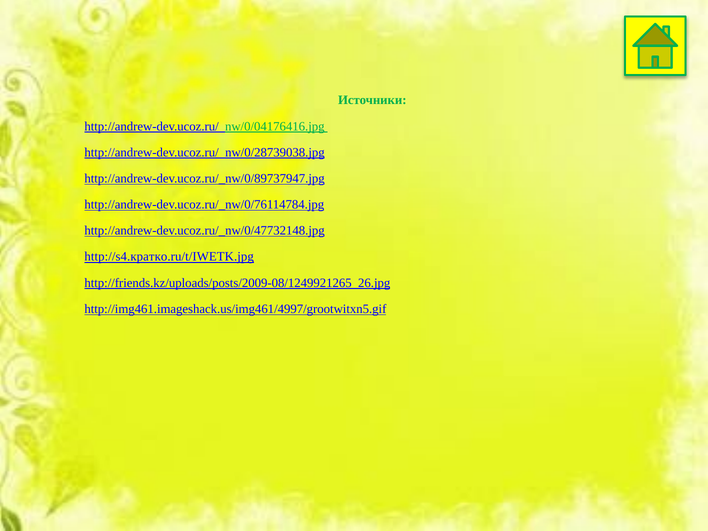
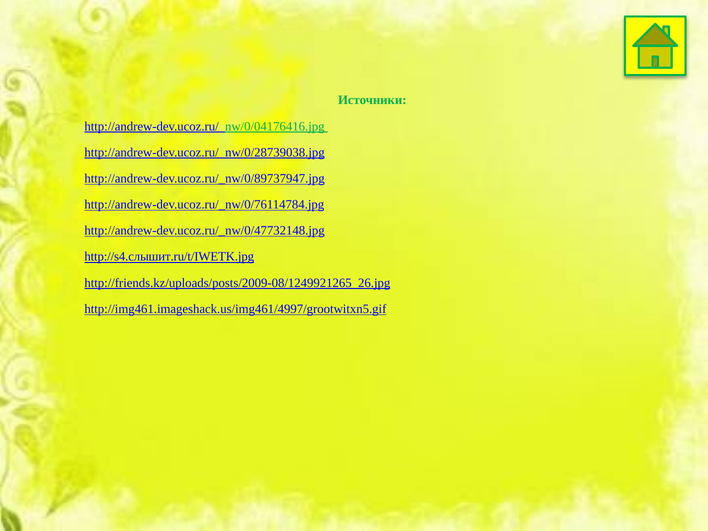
http://s4.кратко.ru/t/IWETK.jpg: http://s4.кратко.ru/t/IWETK.jpg -> http://s4.слышит.ru/t/IWETK.jpg
